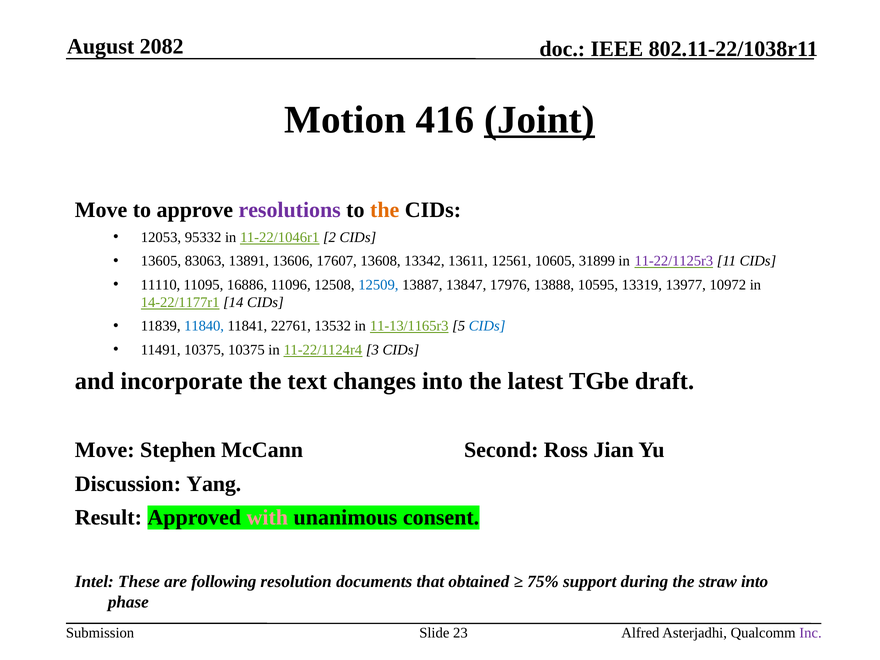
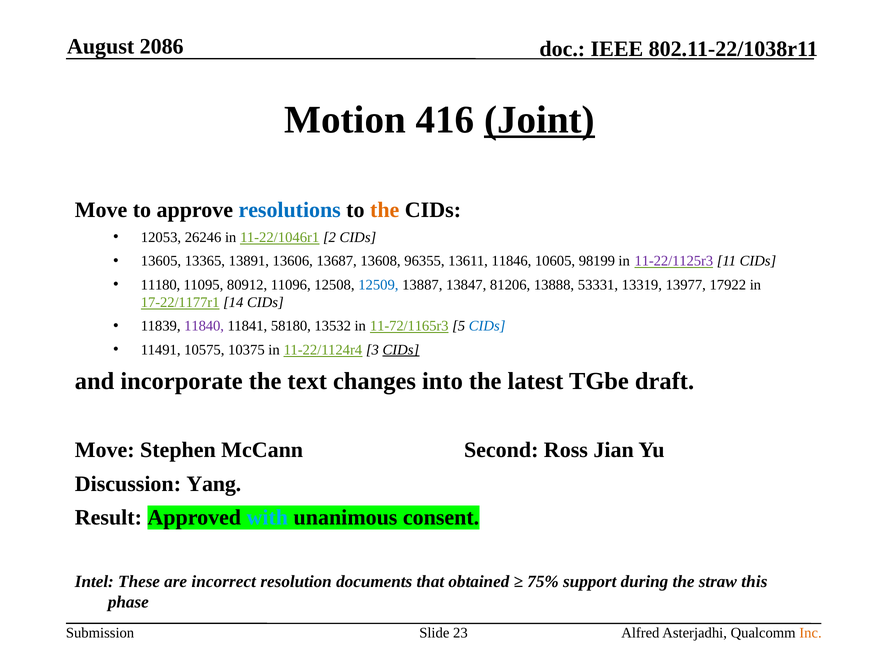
2082: 2082 -> 2086
resolutions colour: purple -> blue
95332: 95332 -> 26246
83063: 83063 -> 13365
17607: 17607 -> 13687
13342: 13342 -> 96355
12561: 12561 -> 11846
31899: 31899 -> 98199
11110: 11110 -> 11180
16886: 16886 -> 80912
17976: 17976 -> 81206
10595: 10595 -> 53331
10972: 10972 -> 17922
14-22/1177r1: 14-22/1177r1 -> 17-22/1177r1
11840 colour: blue -> purple
22761: 22761 -> 58180
11-13/1165r3: 11-13/1165r3 -> 11-72/1165r3
11491 10375: 10375 -> 10575
CIDs at (401, 350) underline: none -> present
with colour: pink -> light blue
following: following -> incorrect
straw into: into -> this
Inc colour: purple -> orange
